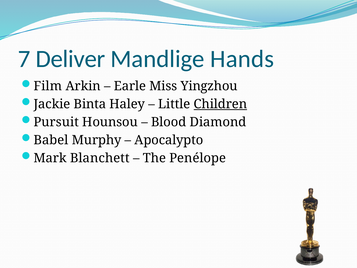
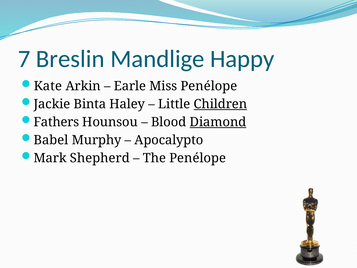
Deliver: Deliver -> Breslin
Hands: Hands -> Happy
Film: Film -> Kate
Miss Yingzhou: Yingzhou -> Penélope
Pursuit: Pursuit -> Fathers
Diamond underline: none -> present
Blanchett: Blanchett -> Shepherd
